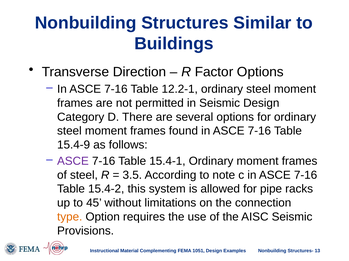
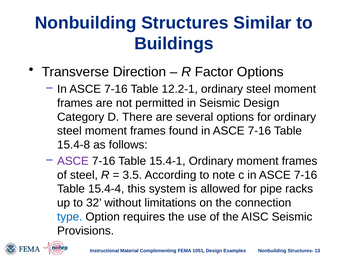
15.4-9: 15.4-9 -> 15.4-8
15.4-2: 15.4-2 -> 15.4-4
45: 45 -> 32
type colour: orange -> blue
